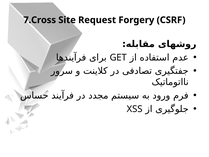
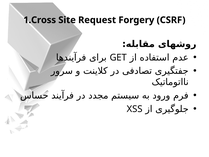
7.Cross: 7.Cross -> 1.Cross
